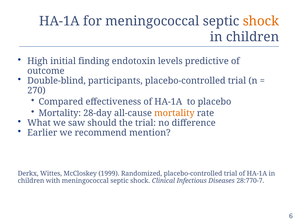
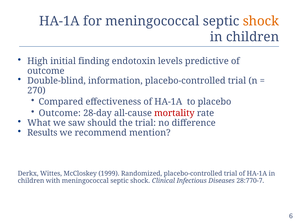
participants: participants -> information
Mortality at (60, 113): Mortality -> Outcome
mortality at (174, 113) colour: orange -> red
Earlier: Earlier -> Results
